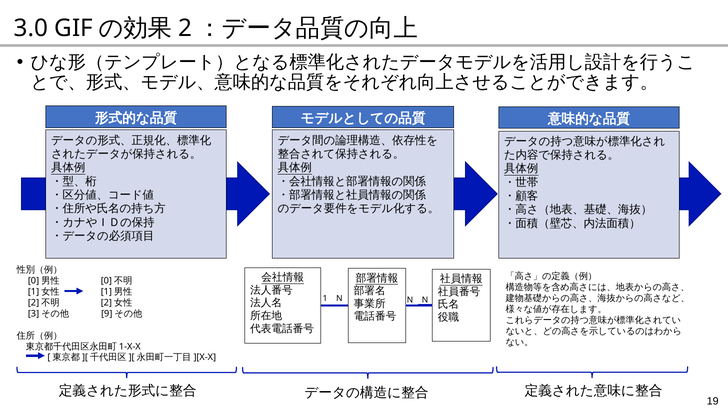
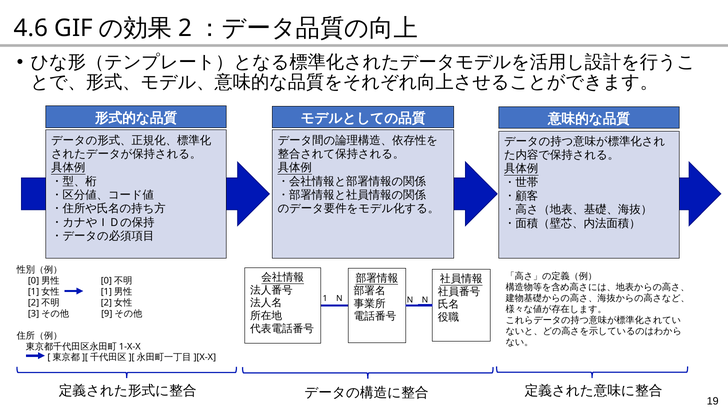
3.0: 3.0 -> 4.6
